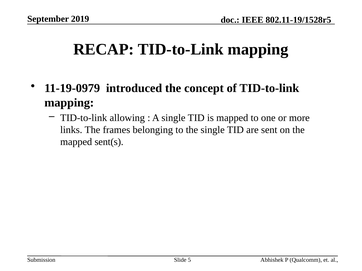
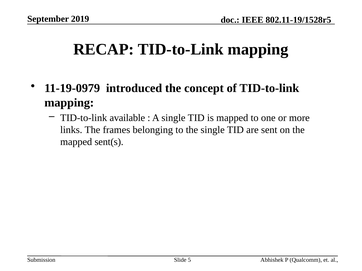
allowing: allowing -> available
